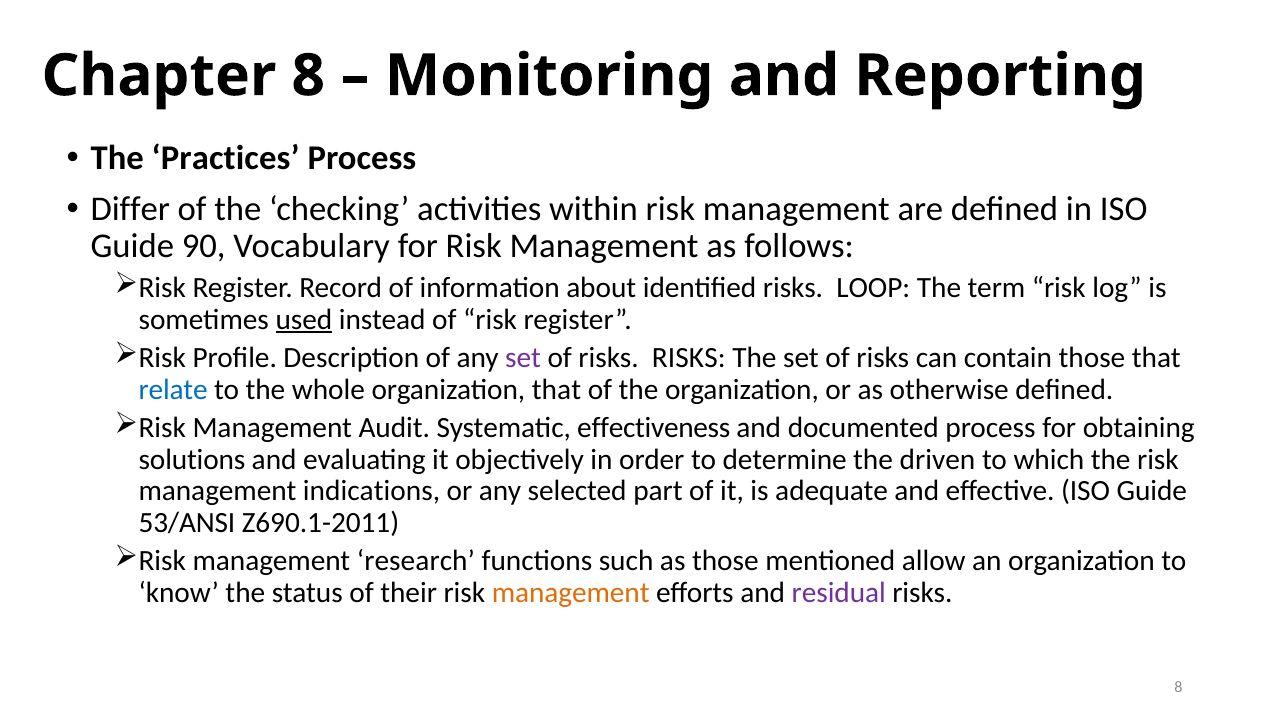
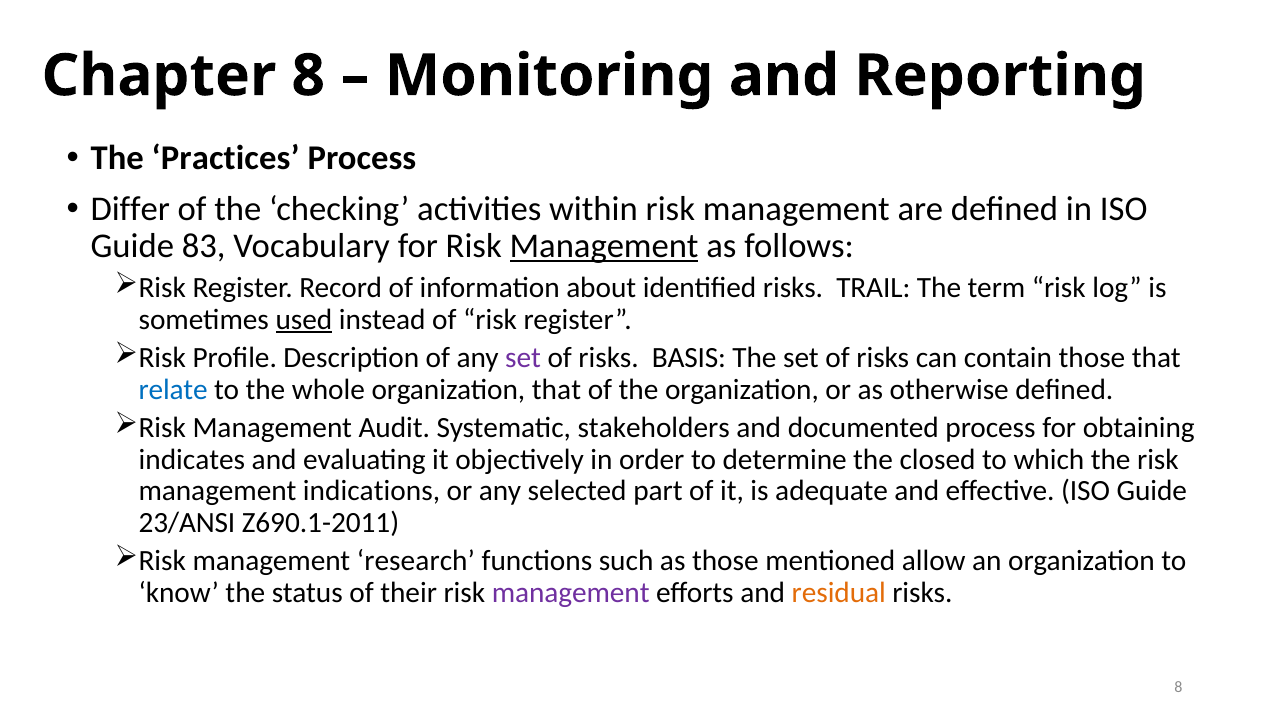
90: 90 -> 83
Management at (604, 246) underline: none -> present
LOOP: LOOP -> TRAIL
risks RISKS: RISKS -> BASIS
effectiveness: effectiveness -> stakeholders
solutions: solutions -> indicates
driven: driven -> closed
53/ANSI: 53/ANSI -> 23/ANSI
management at (571, 593) colour: orange -> purple
residual colour: purple -> orange
